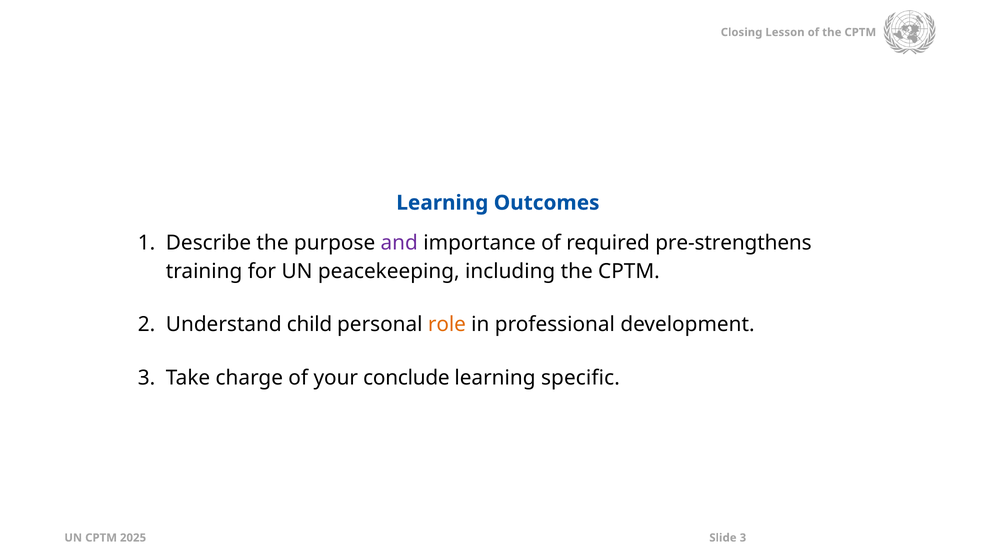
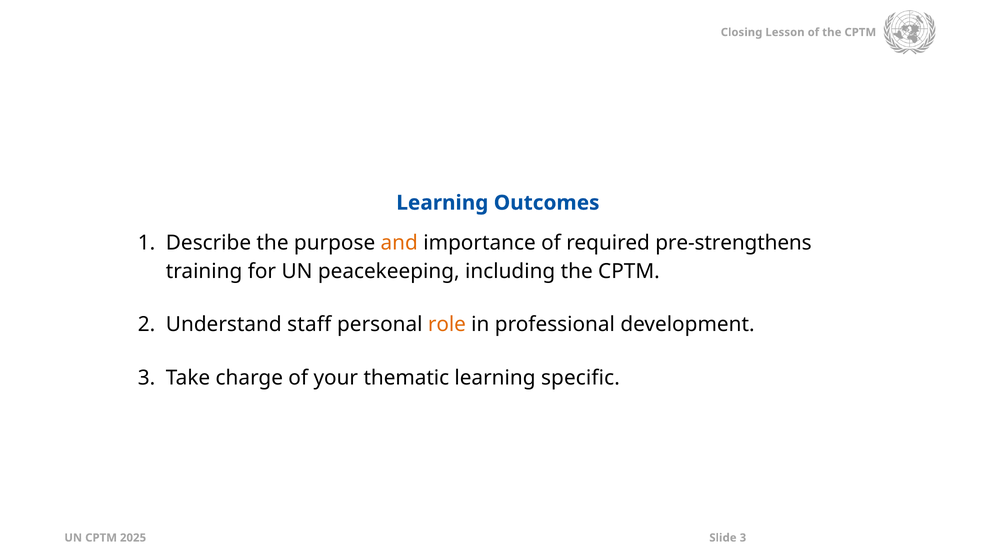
and colour: purple -> orange
child: child -> staff
conclude: conclude -> thematic
